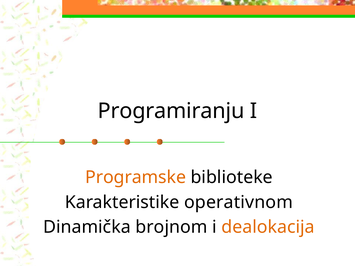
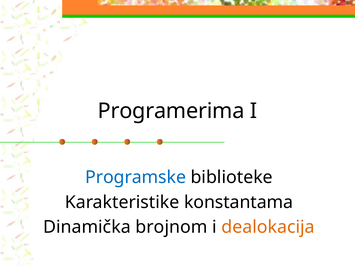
Programiranju: Programiranju -> Programerima
Programske colour: orange -> blue
operativnom: operativnom -> konstantama
